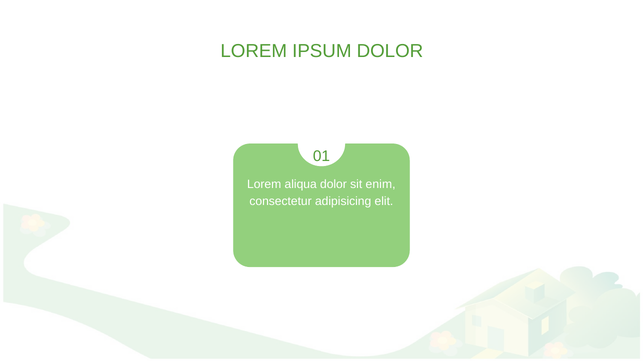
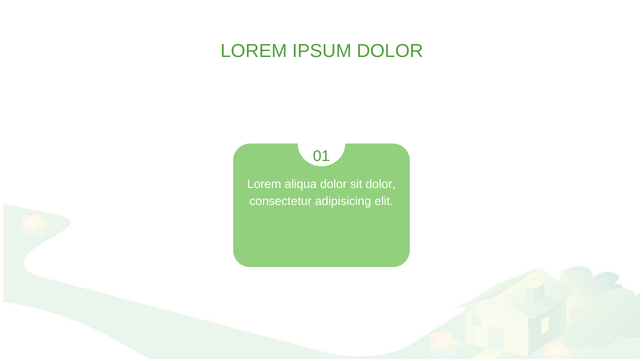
sit enim: enim -> dolor
